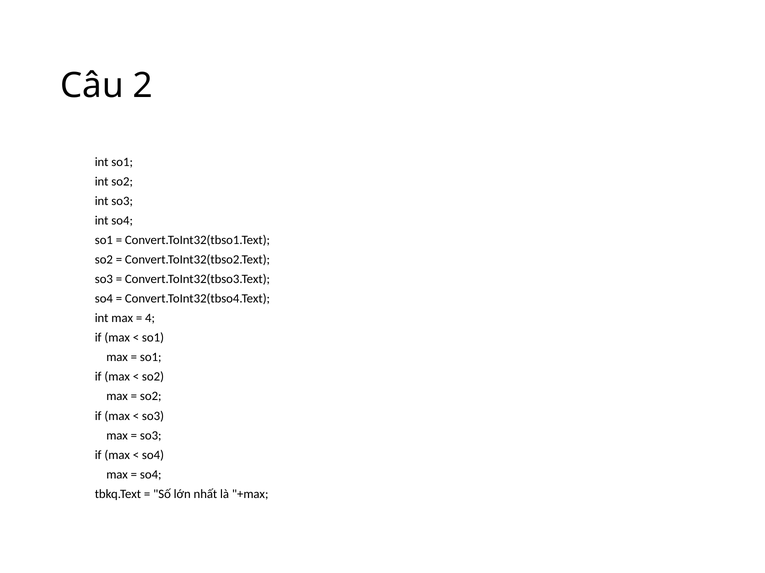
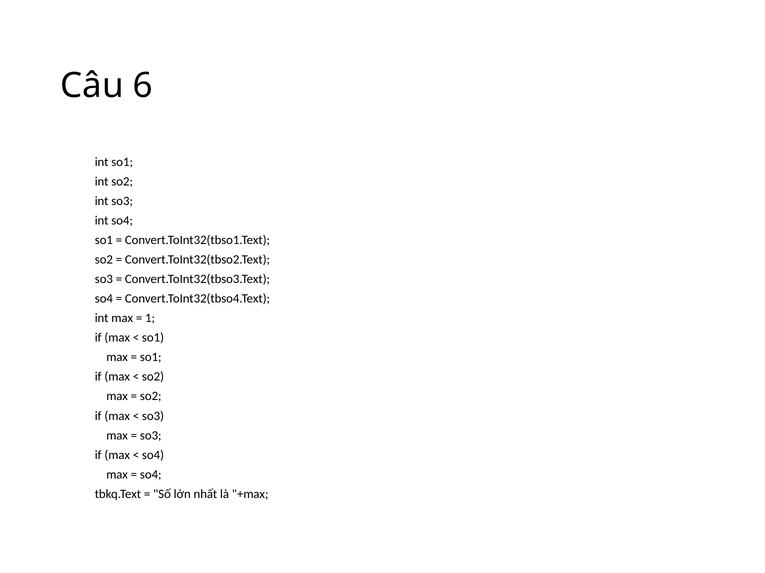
2: 2 -> 6
4: 4 -> 1
